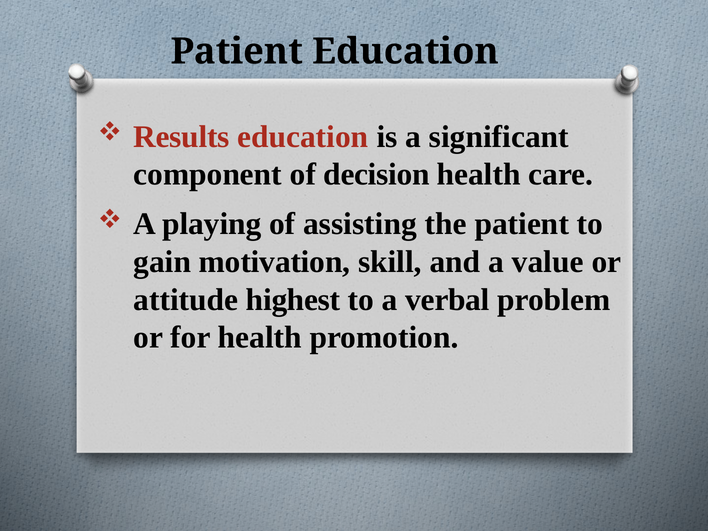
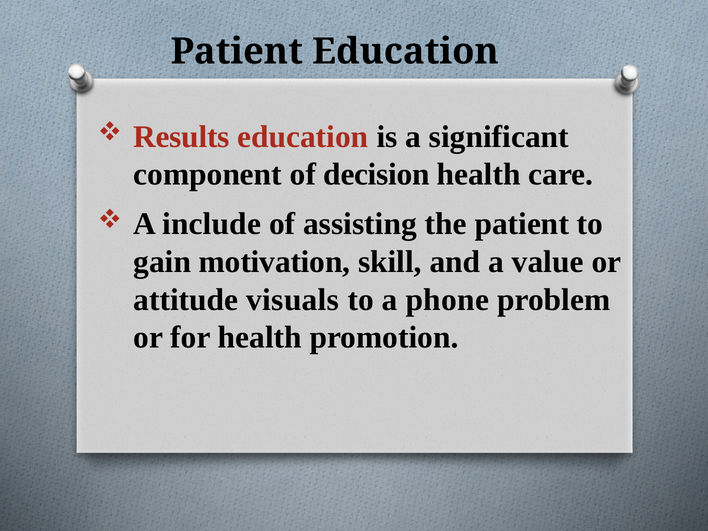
playing: playing -> include
highest: highest -> visuals
verbal: verbal -> phone
